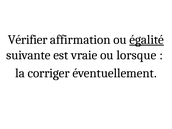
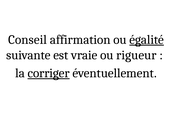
Vérifier: Vérifier -> Conseil
lorsque: lorsque -> rigueur
corriger underline: none -> present
